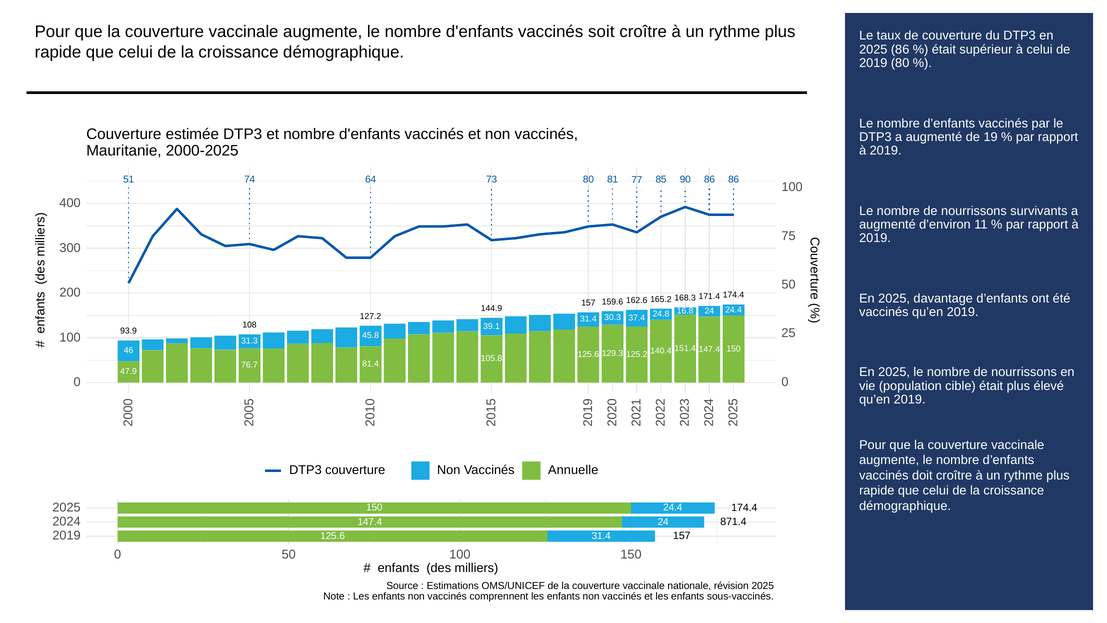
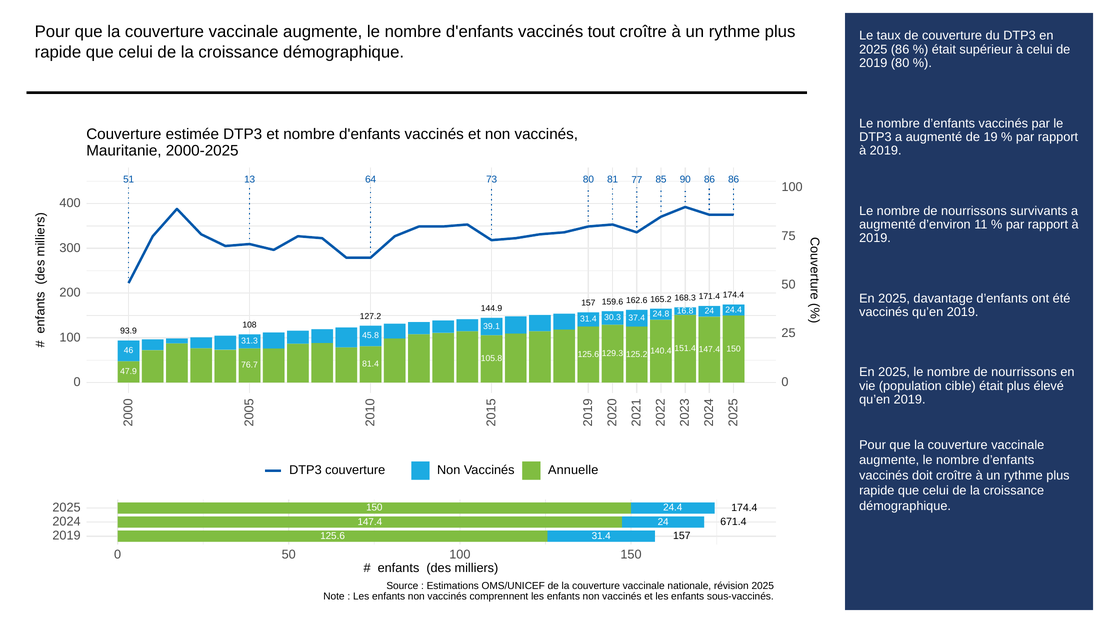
soit: soit -> tout
74: 74 -> 13
871.4: 871.4 -> 671.4
